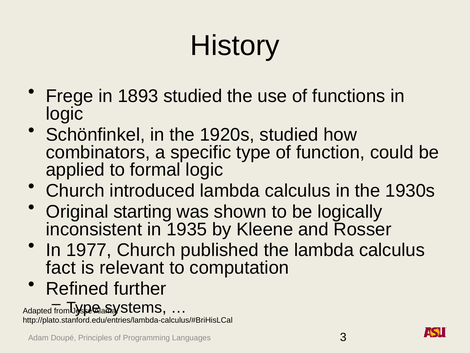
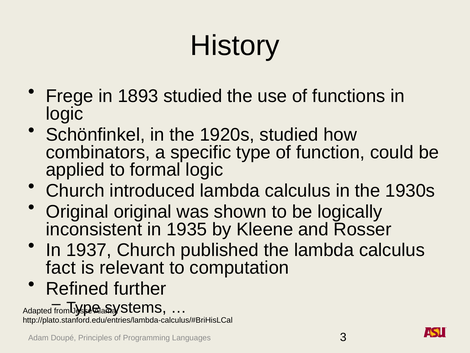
Original starting: starting -> original
1977: 1977 -> 1937
